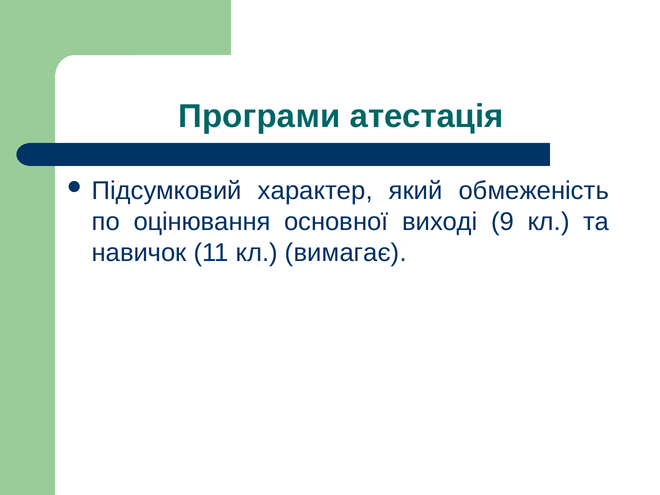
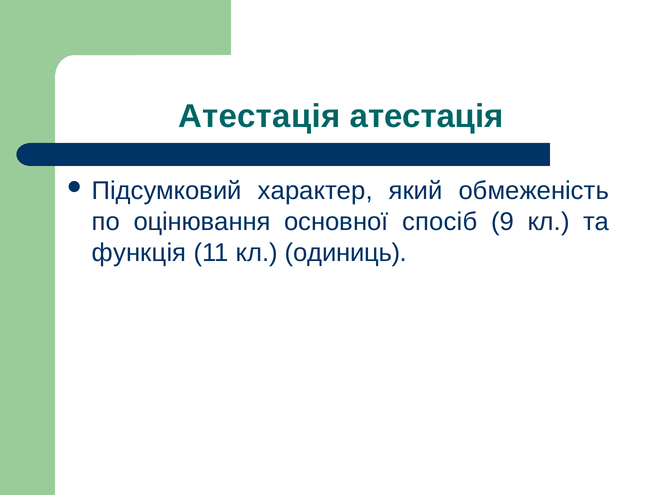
Програми at (259, 116): Програми -> Атестація
виході: виході -> спосіб
навичок: навичок -> функція
вимагає: вимагає -> одиниць
